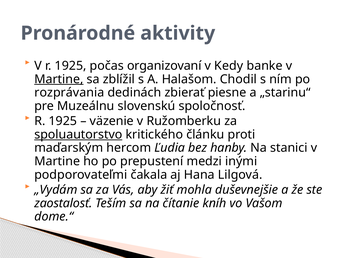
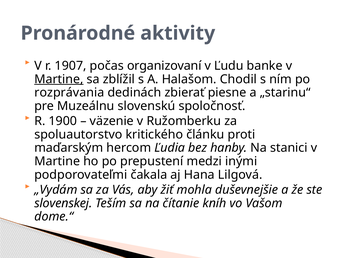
V r 1925: 1925 -> 1907
Kedy: Kedy -> Ľudu
1925 at (63, 121): 1925 -> 1900
spoluautorstvo underline: present -> none
zaostalosť: zaostalosť -> slovenskej
